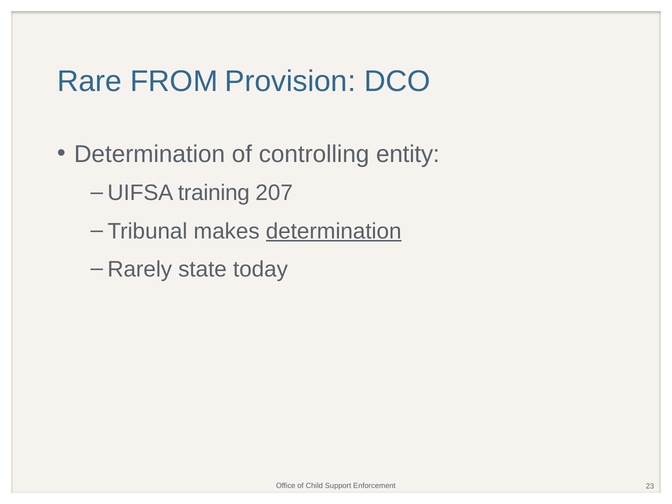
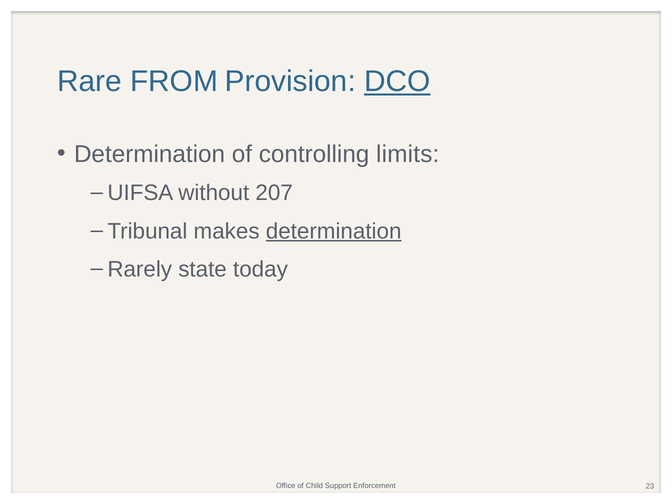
DCO underline: none -> present
entity: entity -> limits
training: training -> without
